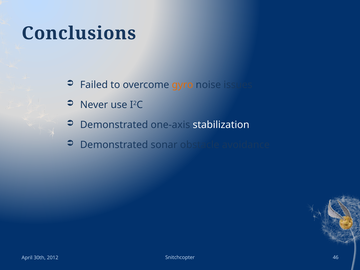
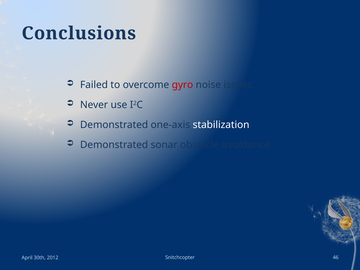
gyro colour: orange -> red
